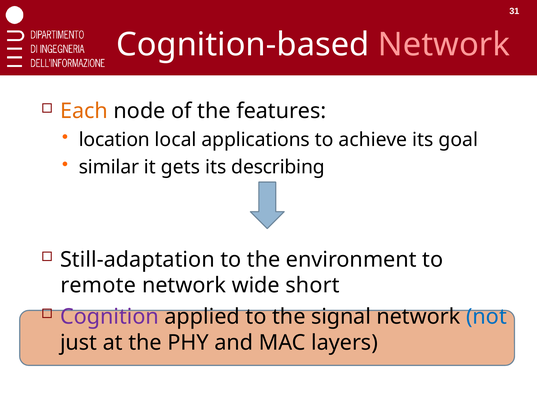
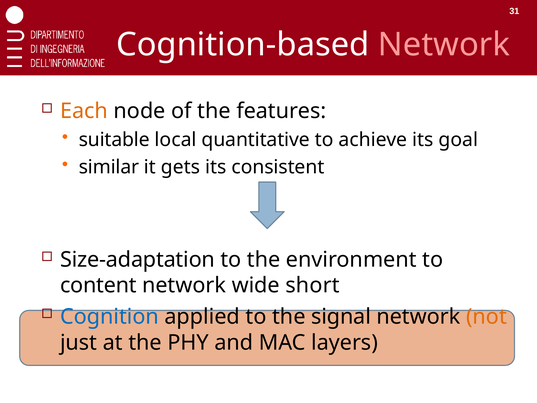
location: location -> suitable
applications: applications -> quantitative
describing: describing -> consistent
Still-adaptation: Still-adaptation -> Size-adaptation
remote: remote -> content
Cognition colour: purple -> blue
not colour: blue -> orange
